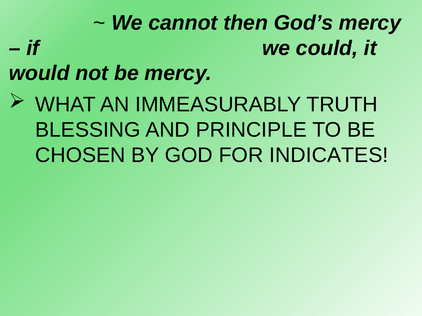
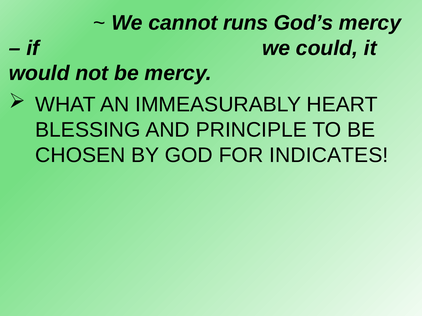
then: then -> runs
TRUTH: TRUTH -> HEART
